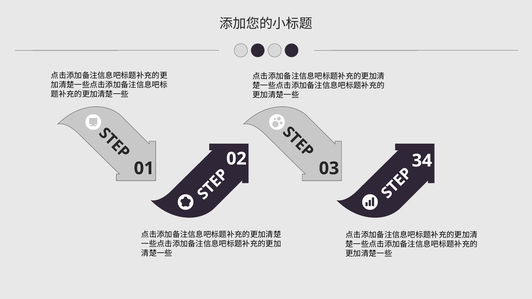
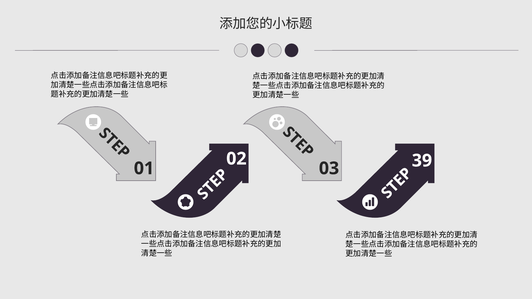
34: 34 -> 39
